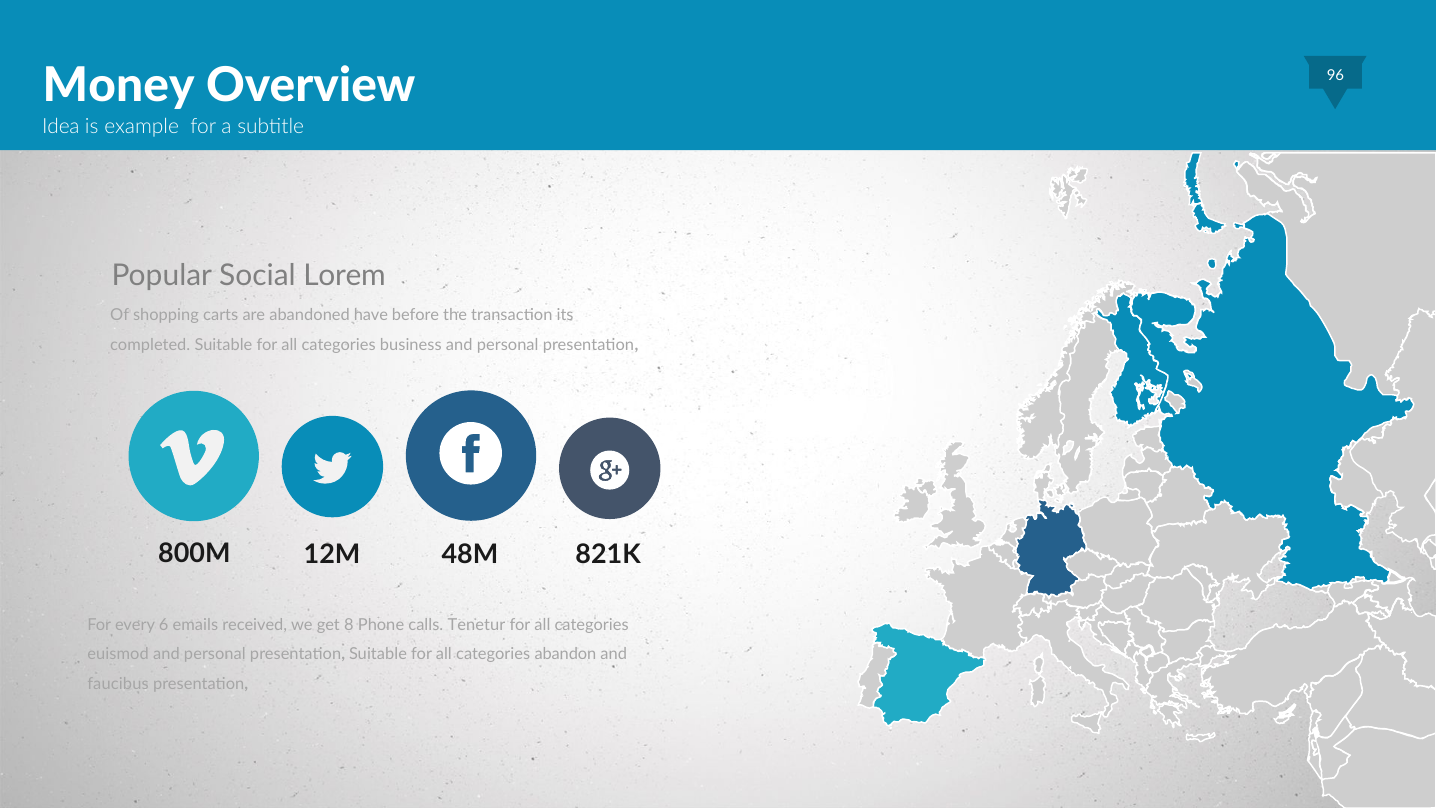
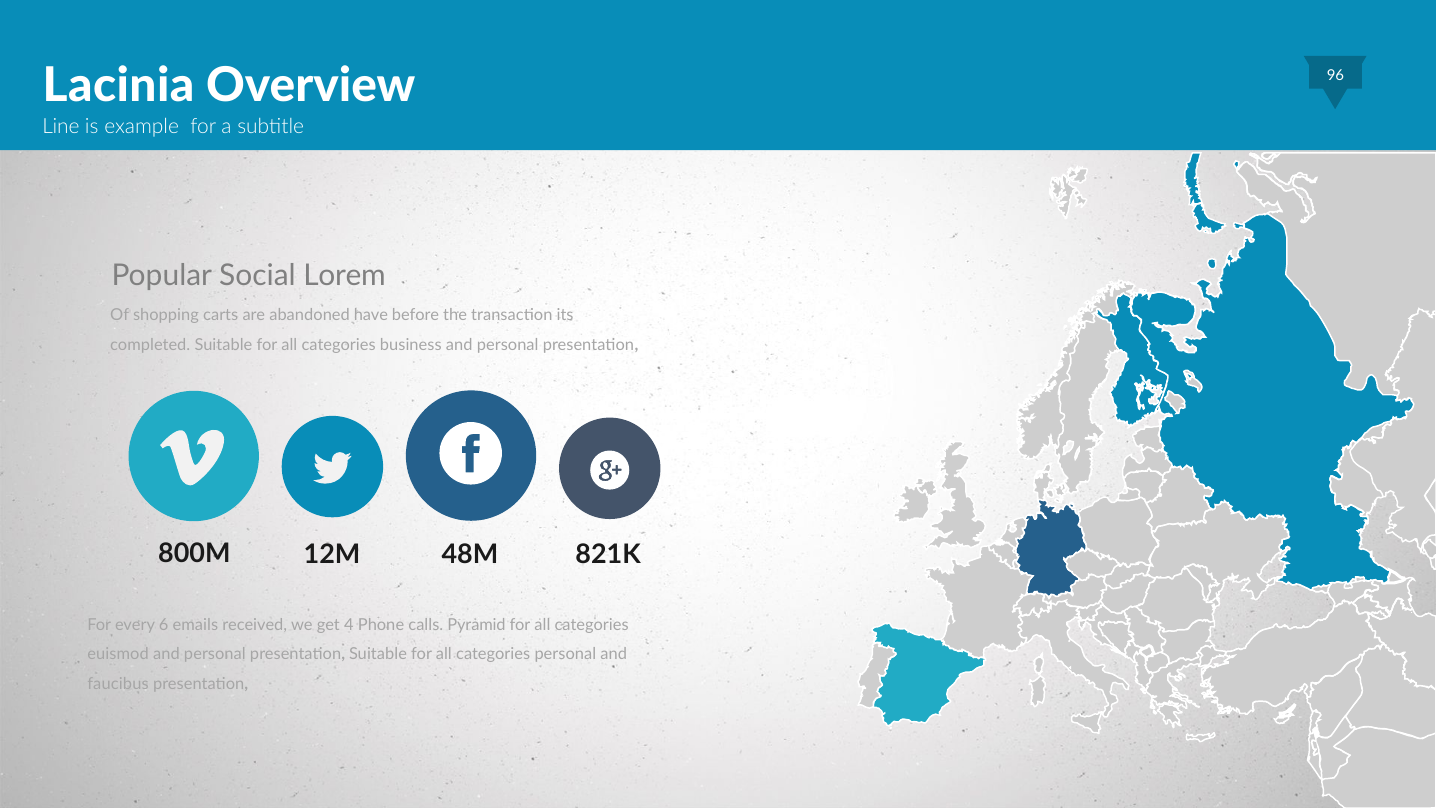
Money: Money -> Lacinia
Idea: Idea -> Line
8: 8 -> 4
Tenetur: Tenetur -> Pyramid
categories abandon: abandon -> personal
